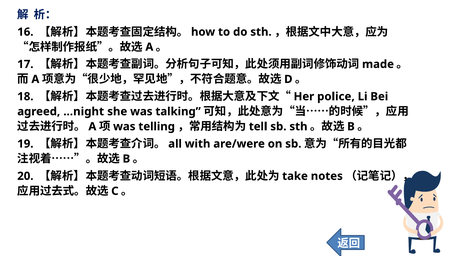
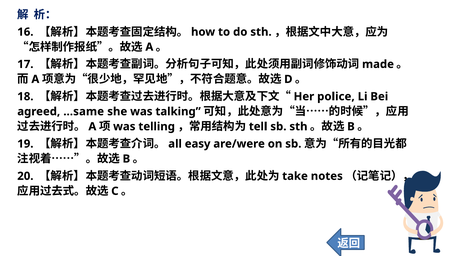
…night: …night -> …same
with: with -> easy
